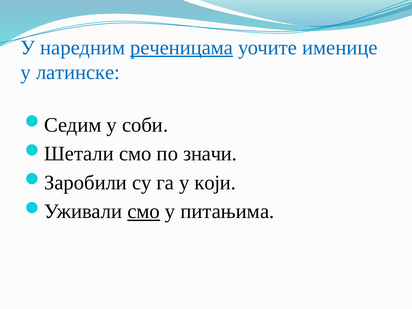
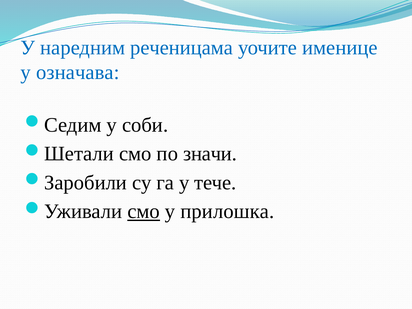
реченицама underline: present -> none
латинске: латинске -> означава
који: који -> тече
питањима: питањима -> прилошка
